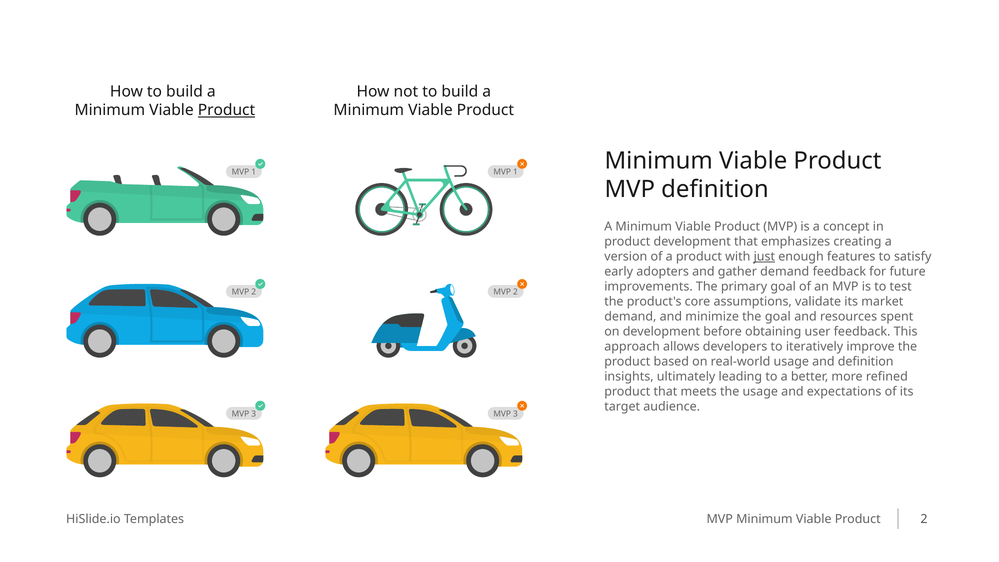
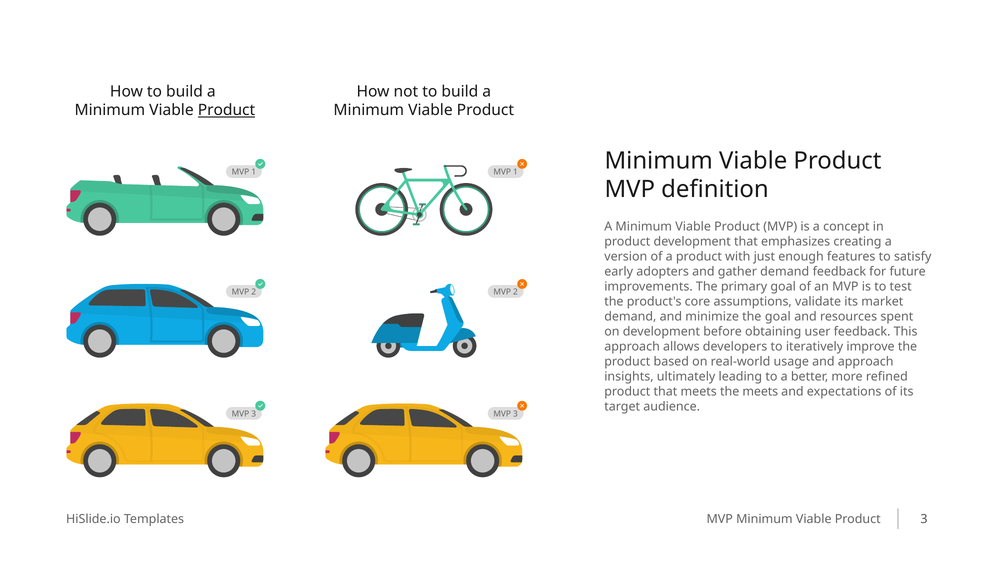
just underline: present -> none
and definition: definition -> approach
the usage: usage -> meets
2 at (924, 519): 2 -> 3
